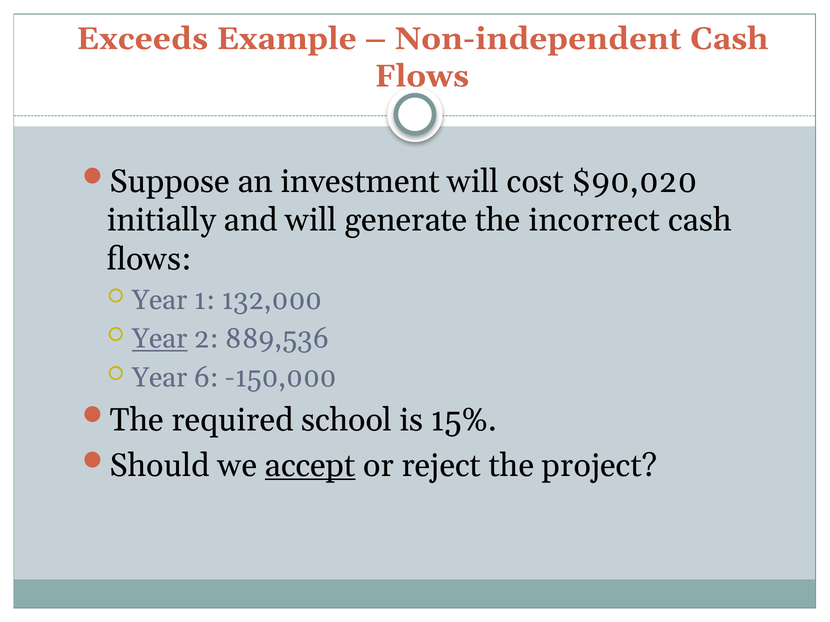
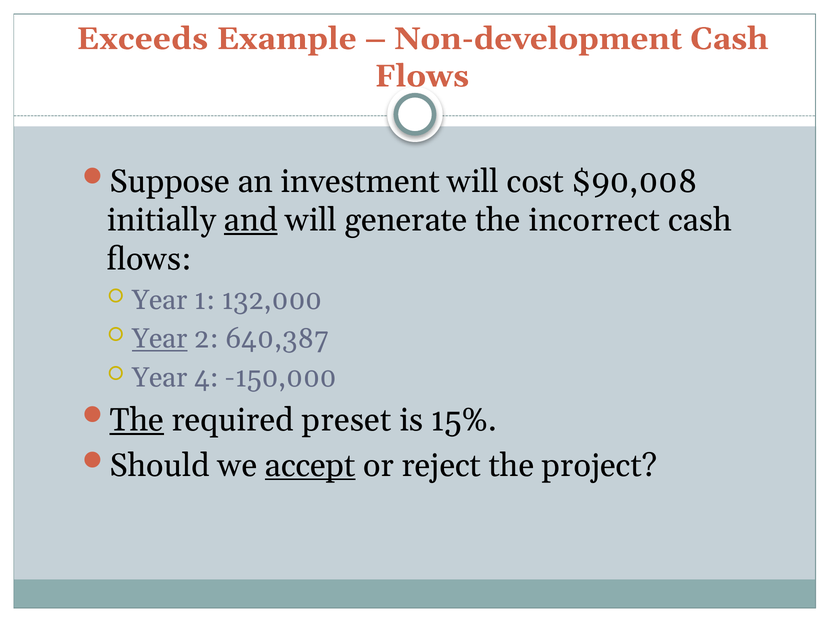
Non-independent: Non-independent -> Non-development
$90,020: $90,020 -> $90,008
and underline: none -> present
889,536: 889,536 -> 640,387
6: 6 -> 4
The at (137, 421) underline: none -> present
school: school -> preset
